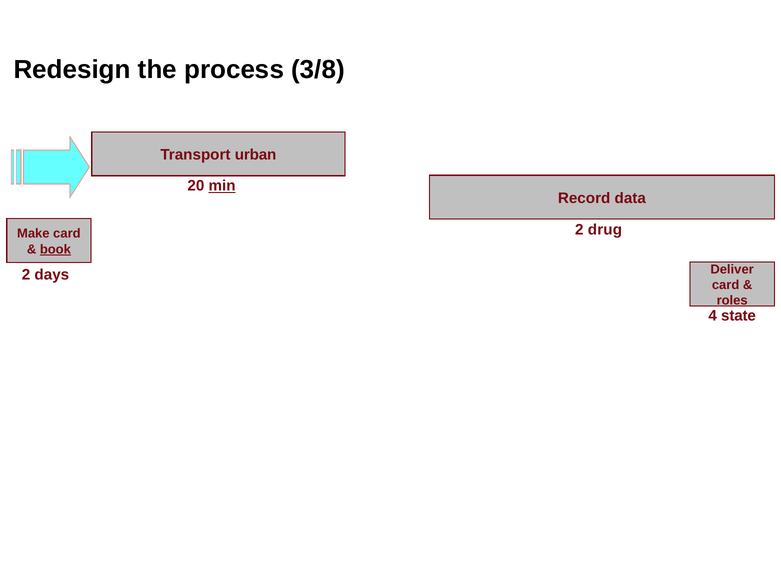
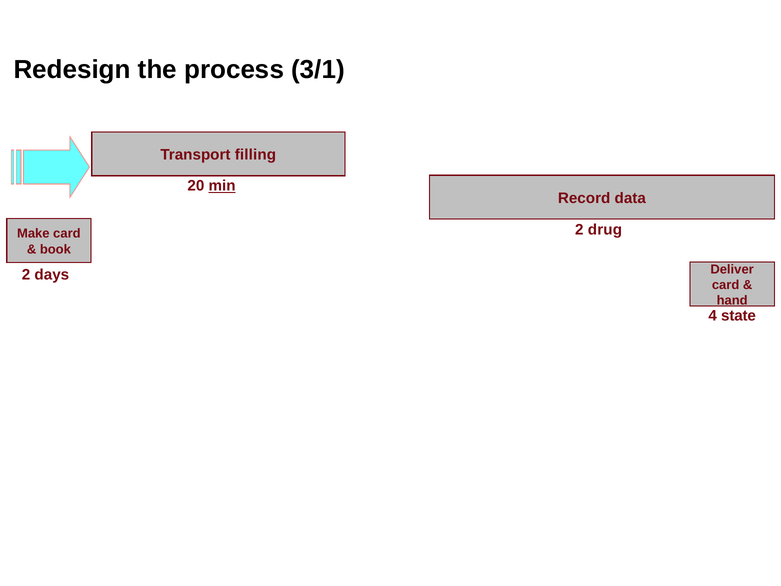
3/8: 3/8 -> 3/1
urban: urban -> filling
book underline: present -> none
roles: roles -> hand
